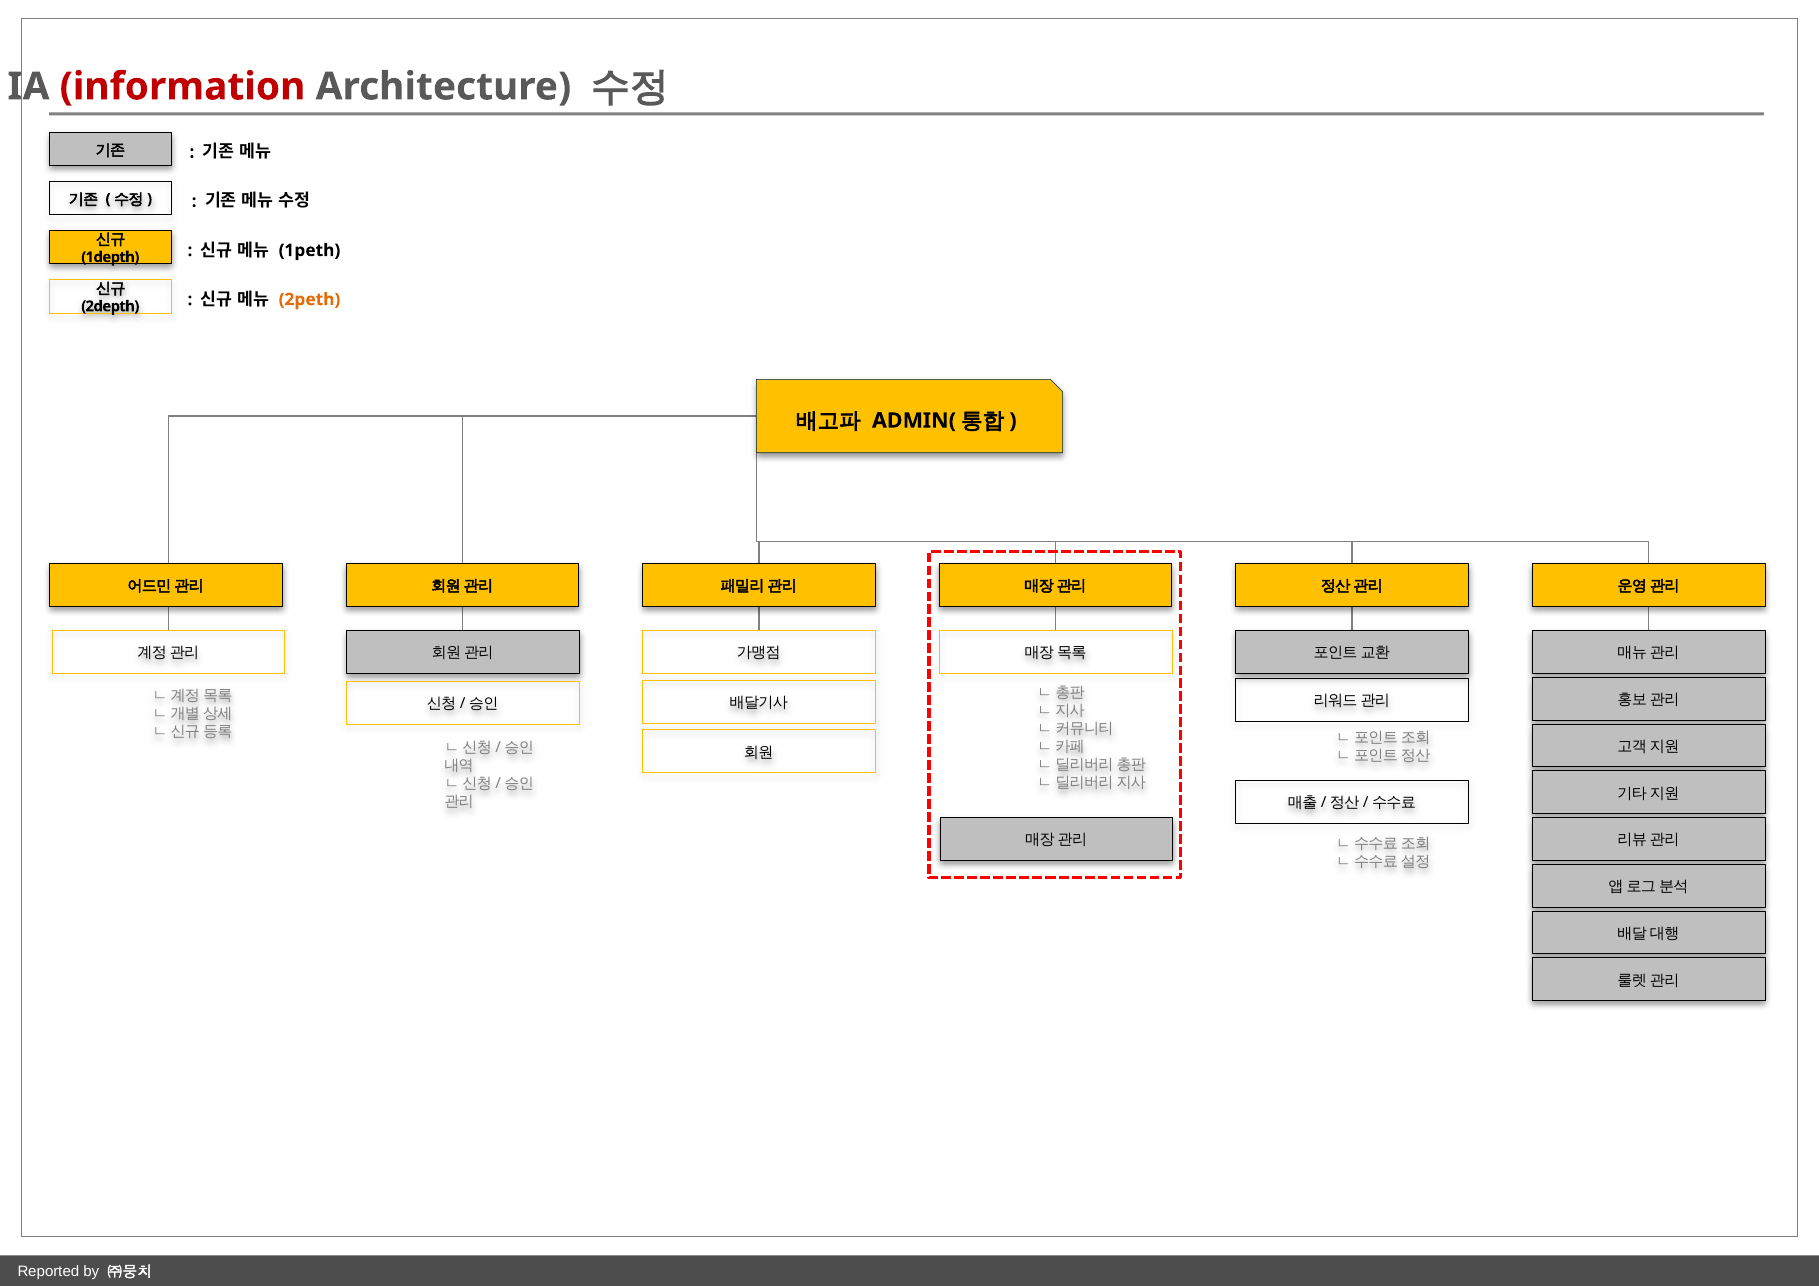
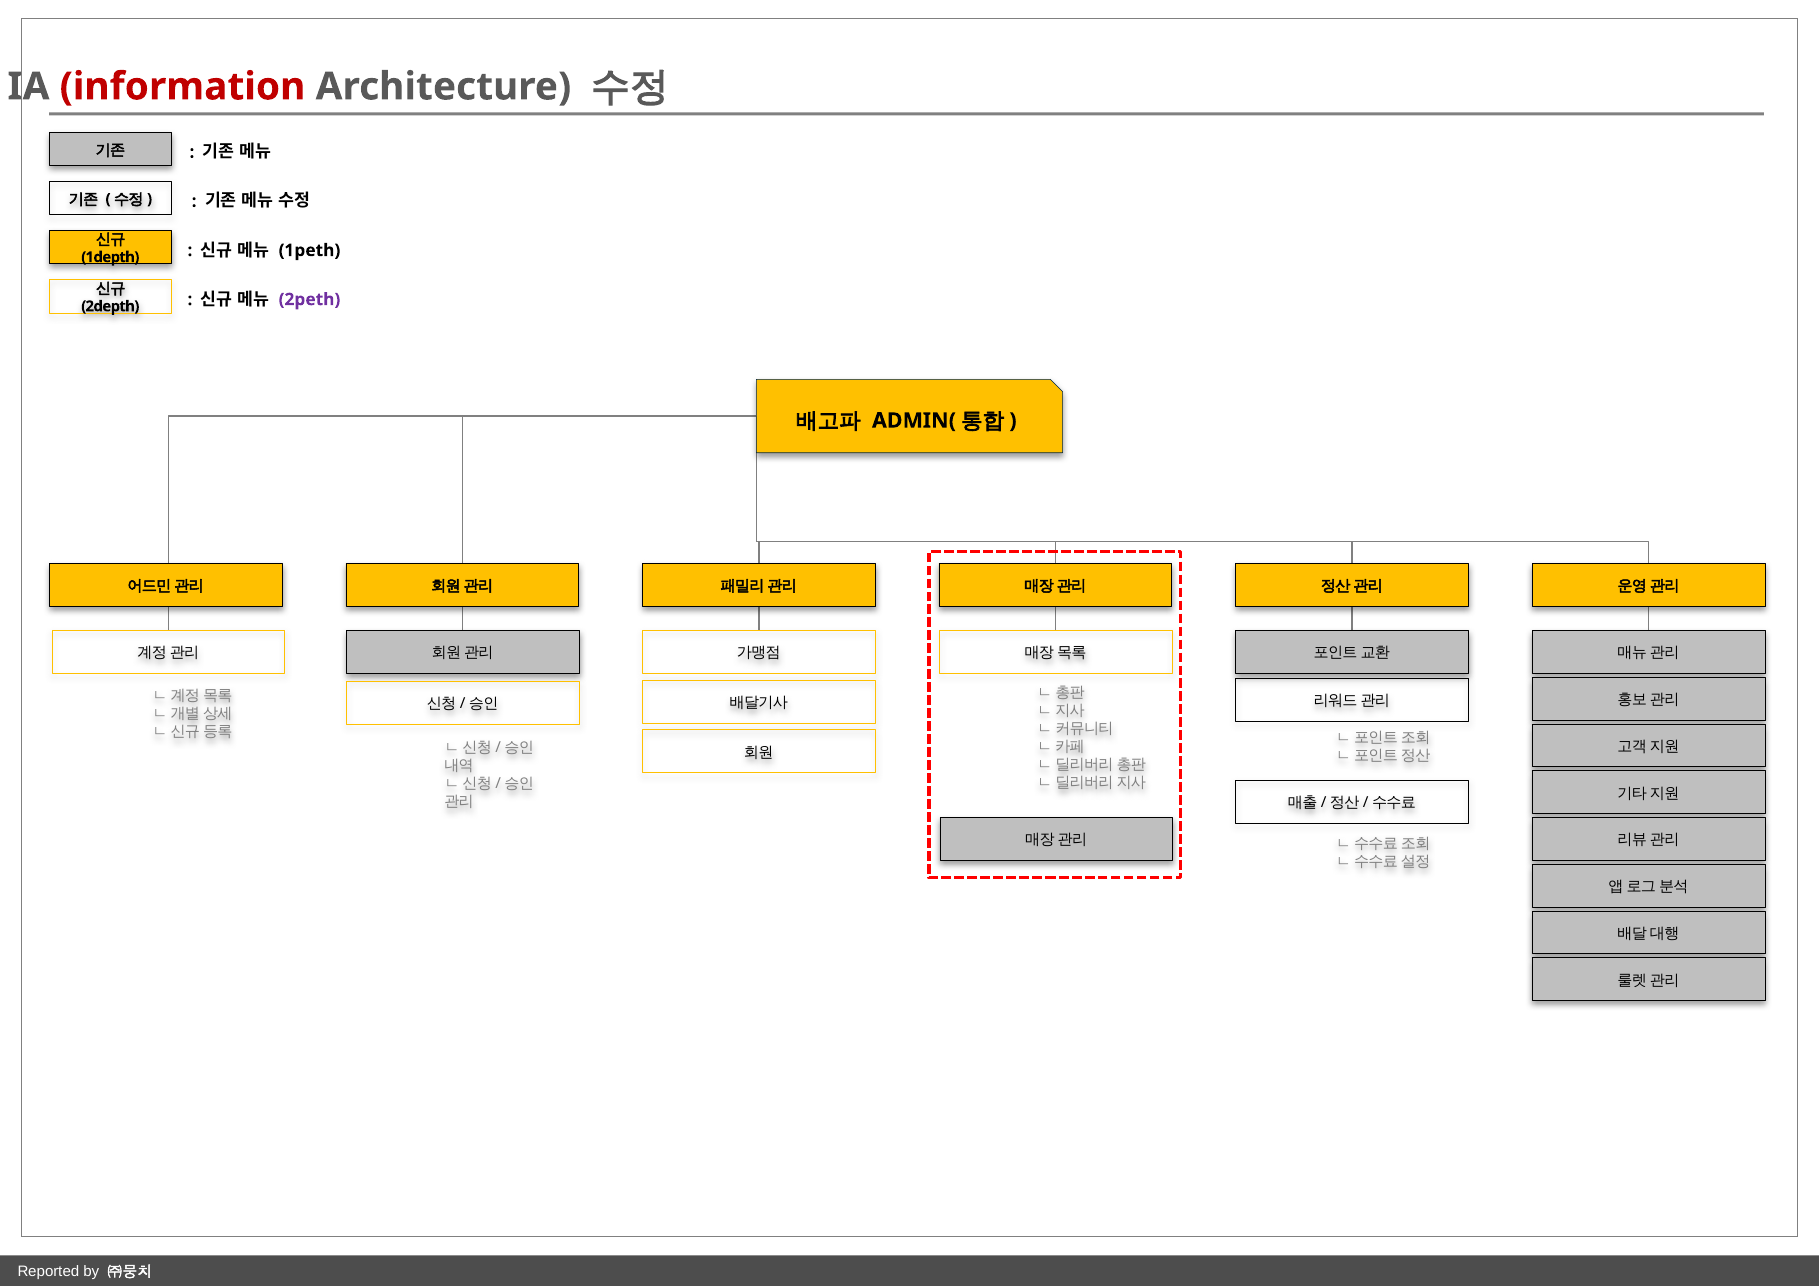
2peth colour: orange -> purple
